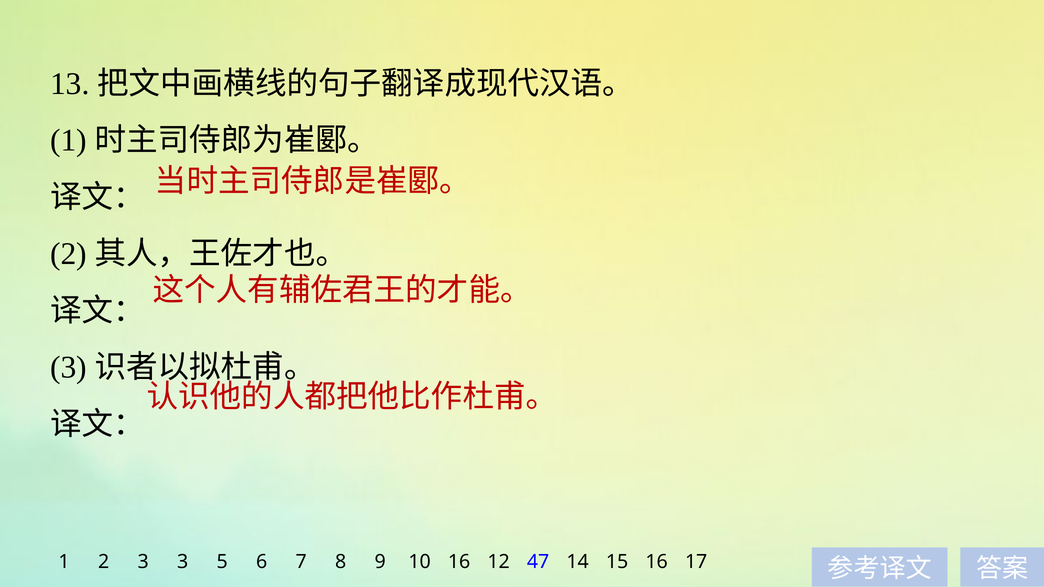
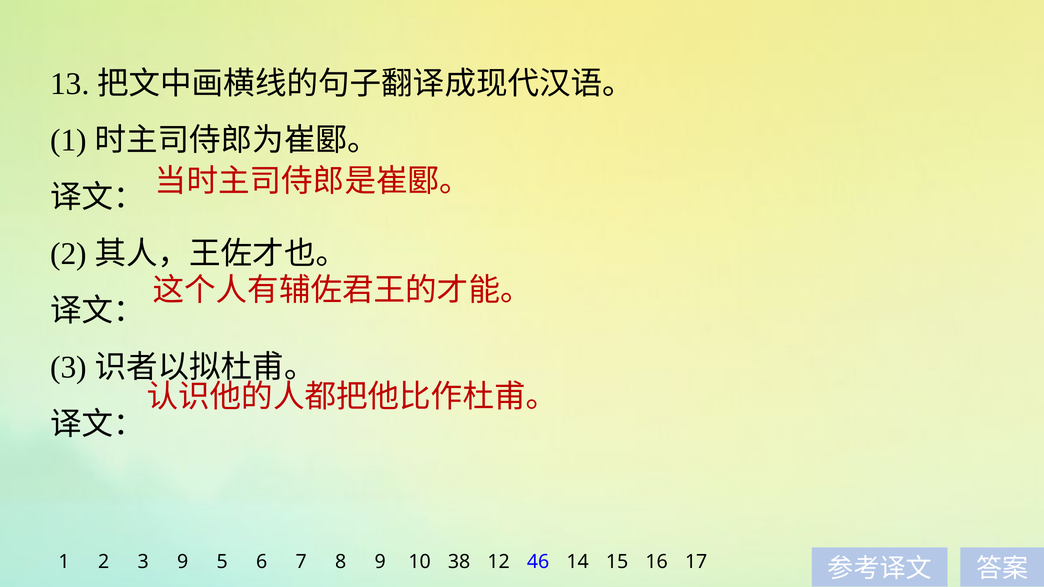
3 3: 3 -> 9
10 16: 16 -> 38
47: 47 -> 46
